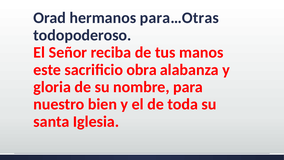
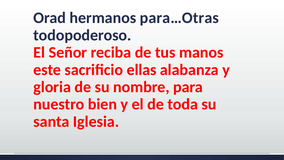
obra: obra -> ellas
